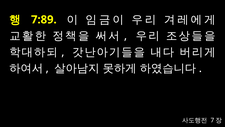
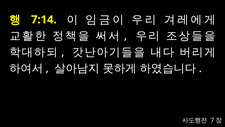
7:89: 7:89 -> 7:14
